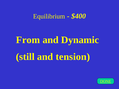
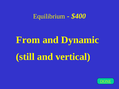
tension: tension -> vertical
